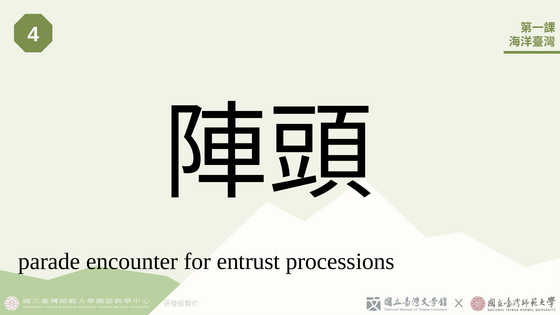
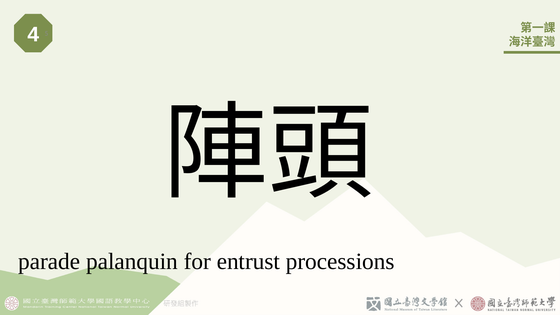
encounter: encounter -> palanquin
